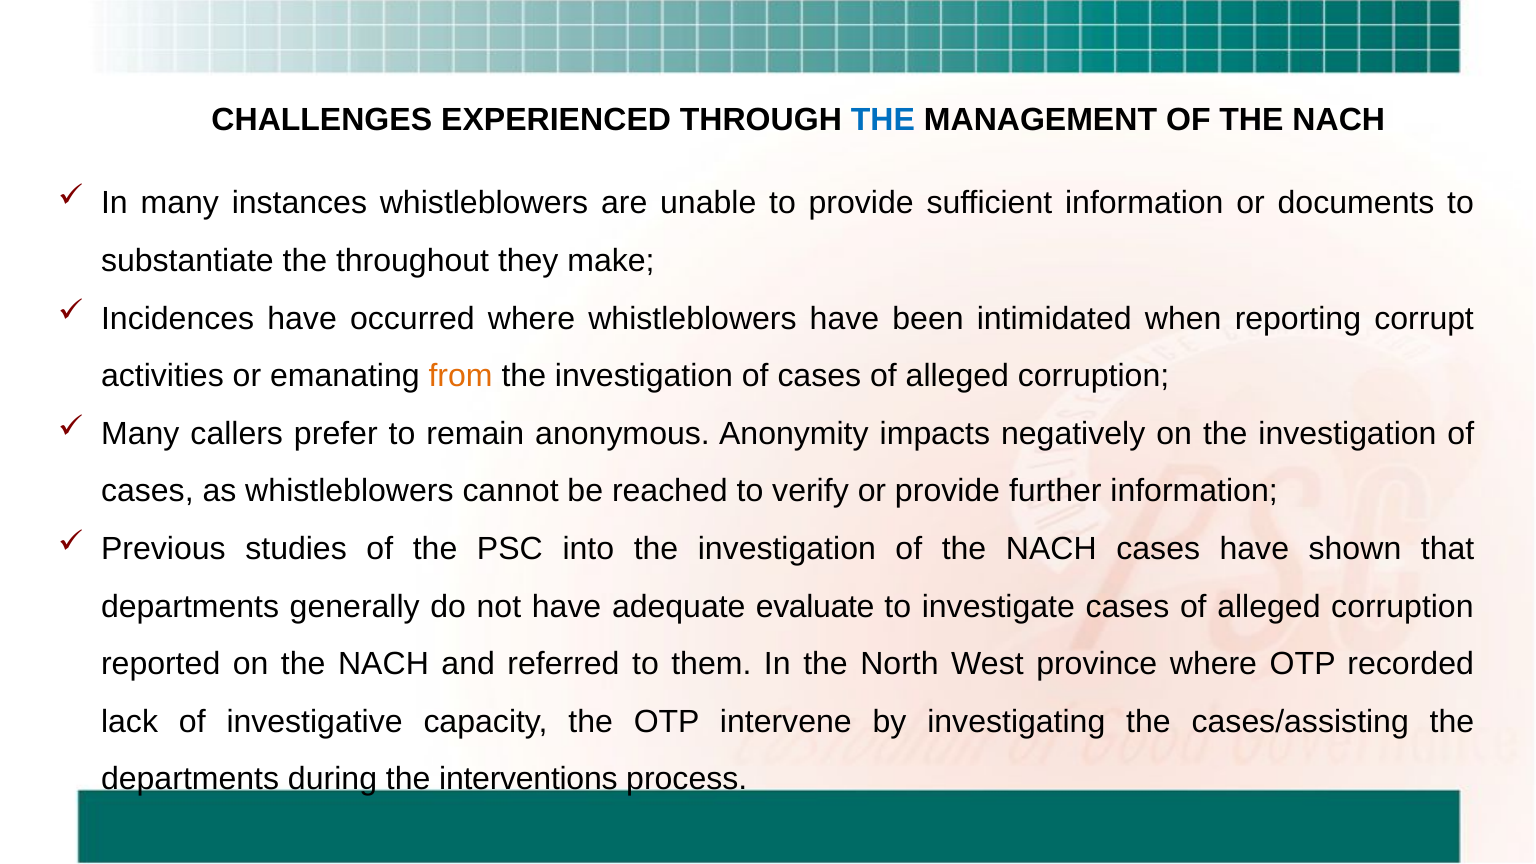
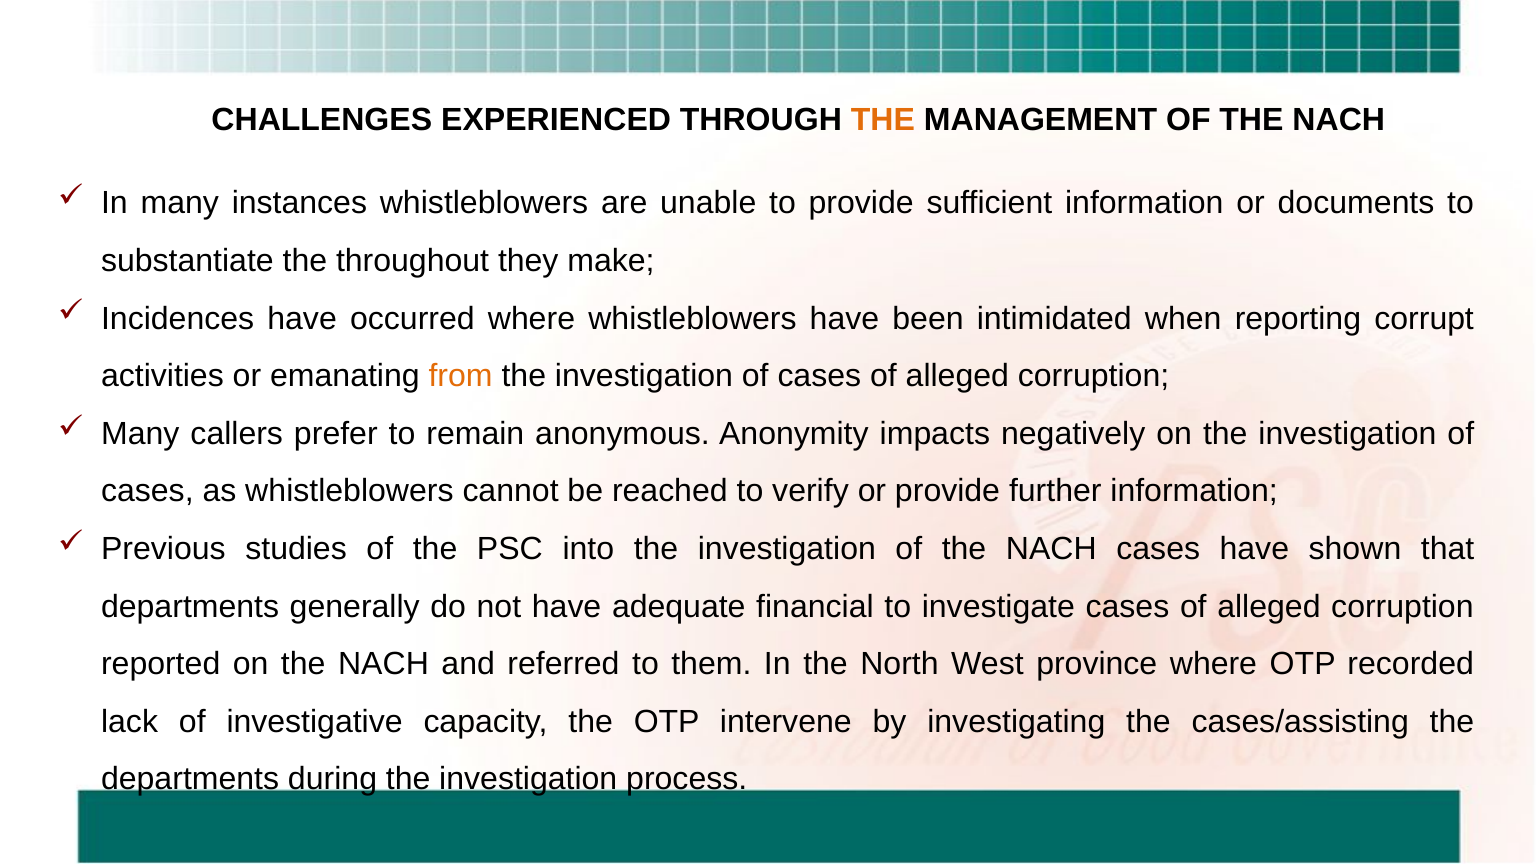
THE at (883, 120) colour: blue -> orange
evaluate: evaluate -> financial
during the interventions: interventions -> investigation
